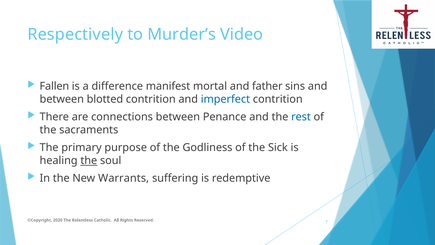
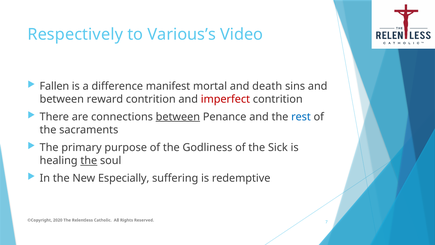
Murder’s: Murder’s -> Various’s
father: father -> death
blotted: blotted -> reward
imperfect colour: blue -> red
between at (178, 117) underline: none -> present
Warrants: Warrants -> Especially
